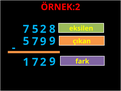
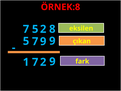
ÖRNEK:2: ÖRNEK:2 -> ÖRNEK:8
